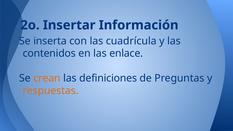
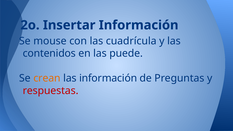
inserta: inserta -> mouse
enlace: enlace -> puede
las definiciones: definiciones -> información
respuestas colour: orange -> red
